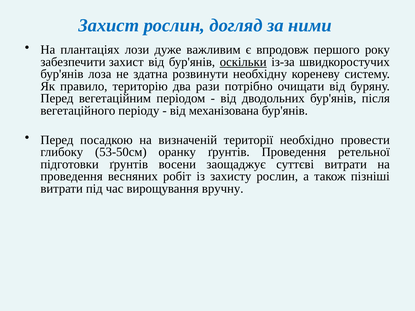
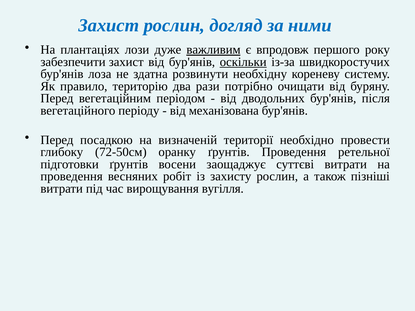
важливим underline: none -> present
53-50см: 53-50см -> 72-50см
вручну: вручну -> вугілля
